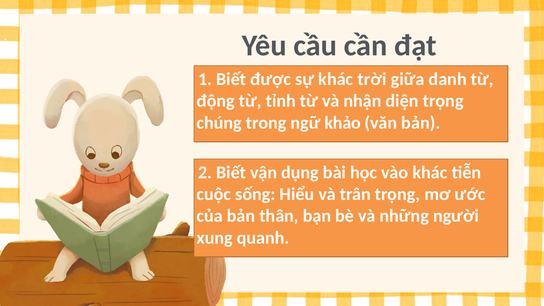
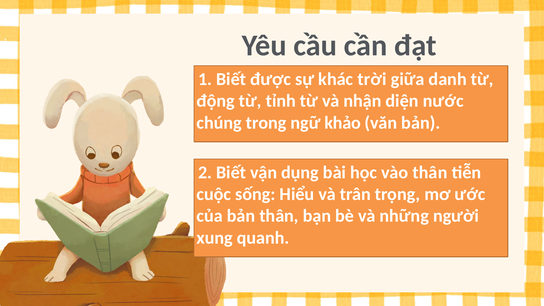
diện trọng: trọng -> nước
vào khác: khác -> thân
